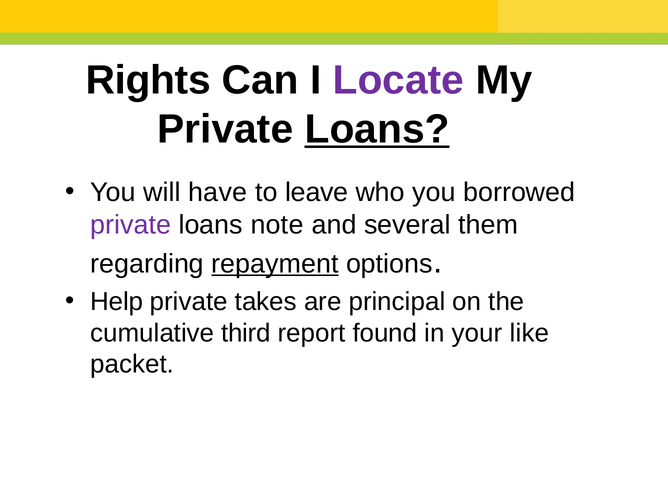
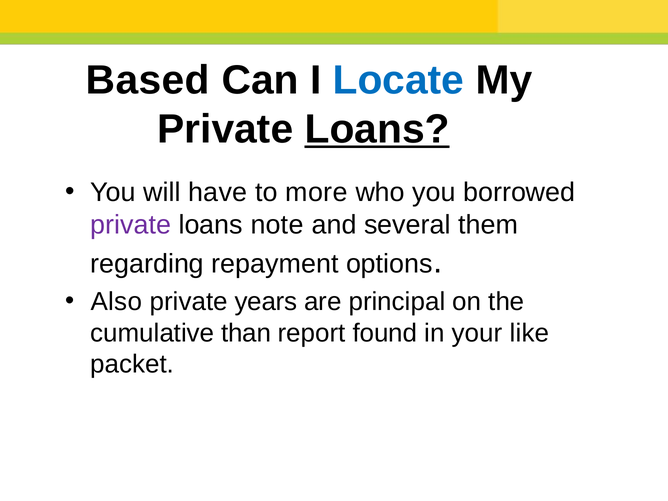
Rights: Rights -> Based
Locate colour: purple -> blue
leave: leave -> more
repayment underline: present -> none
Help: Help -> Also
takes: takes -> years
third: third -> than
